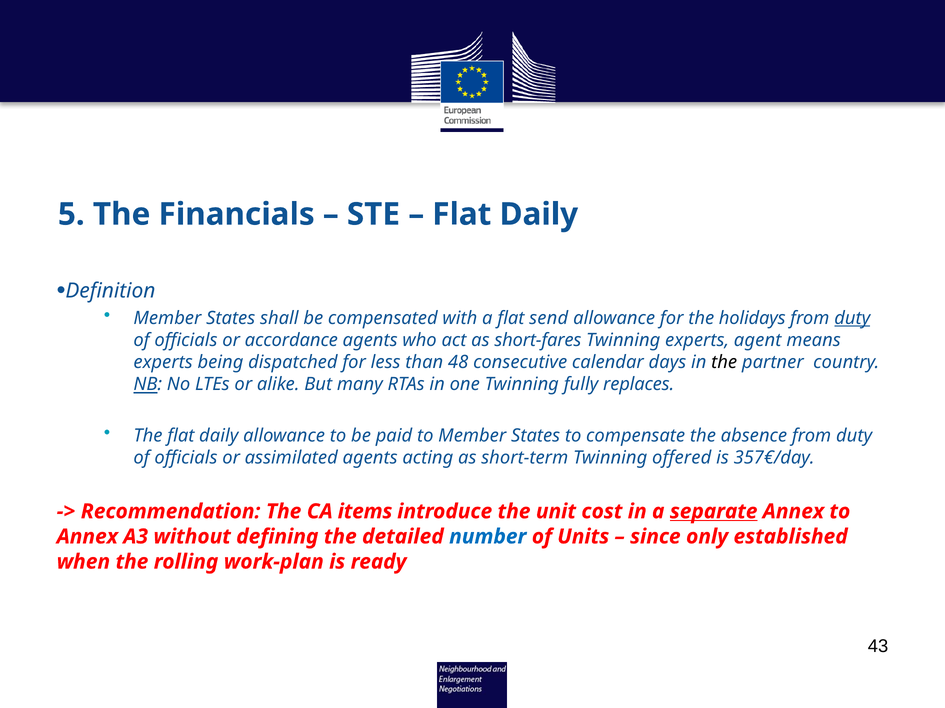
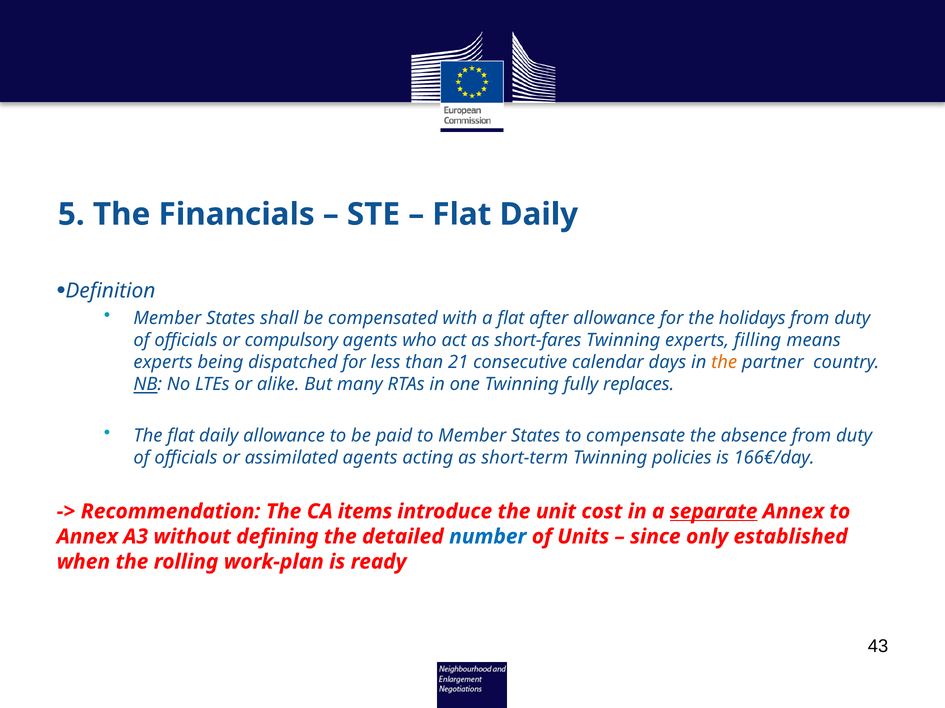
send: send -> after
duty at (852, 318) underline: present -> none
accordance: accordance -> compulsory
agent: agent -> filling
48: 48 -> 21
the at (724, 363) colour: black -> orange
offered: offered -> policies
357€/day: 357€/day -> 166€/day
